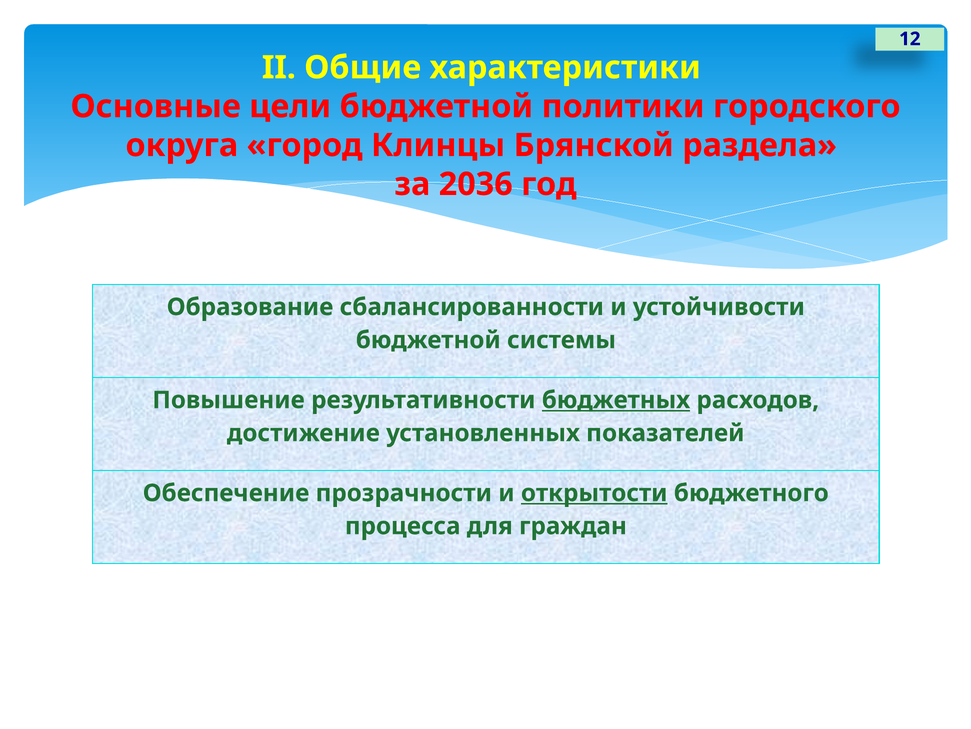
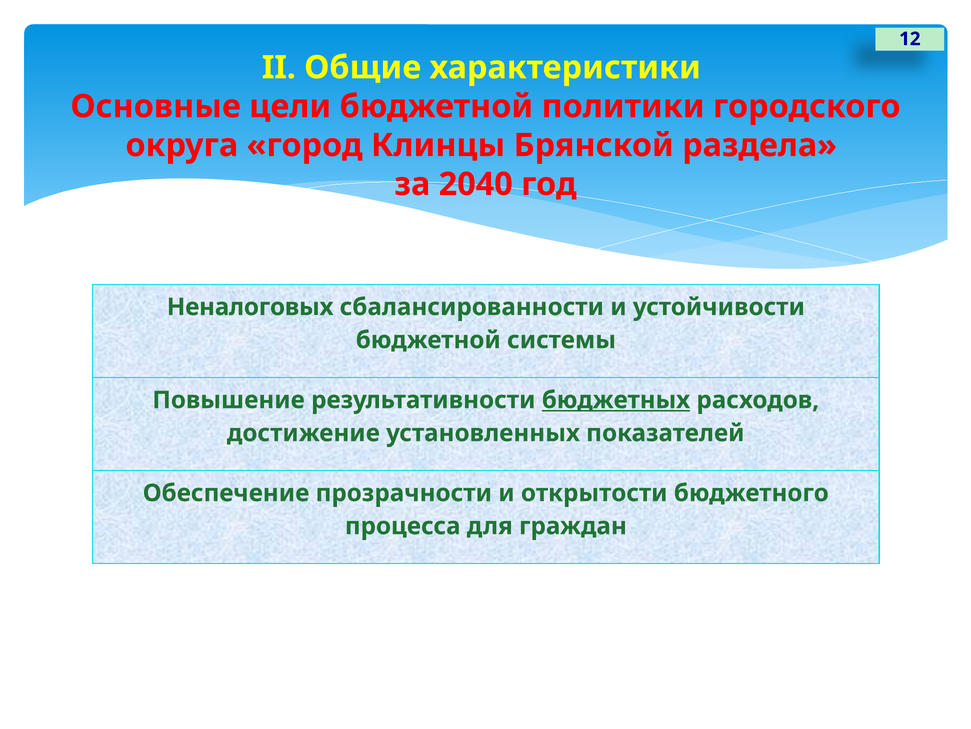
2036: 2036 -> 2040
Образование: Образование -> Неналоговых
открытости underline: present -> none
